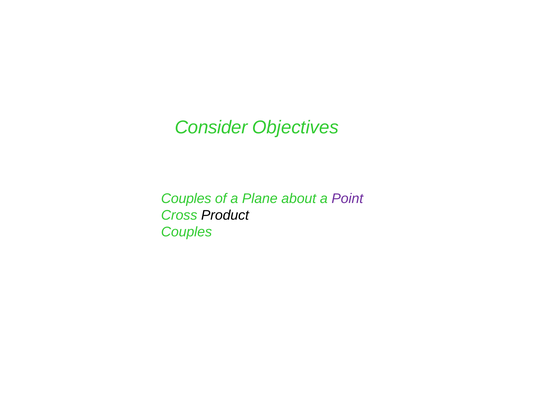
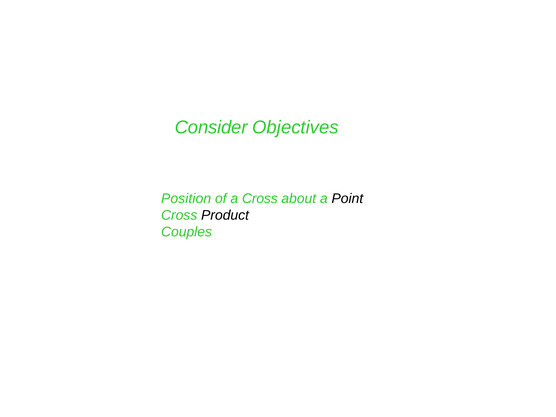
Couples at (186, 199): Couples -> Position
a Plane: Plane -> Cross
Point colour: purple -> black
